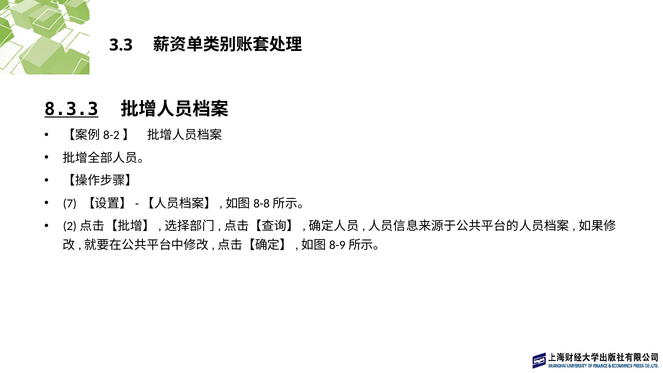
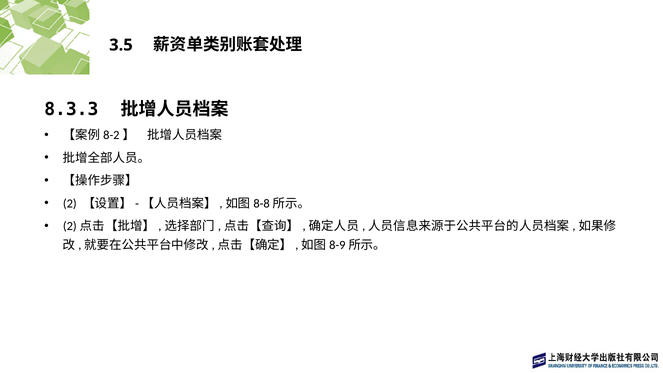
3.3: 3.3 -> 3.5
8.3.3 underline: present -> none
7: 7 -> 2
